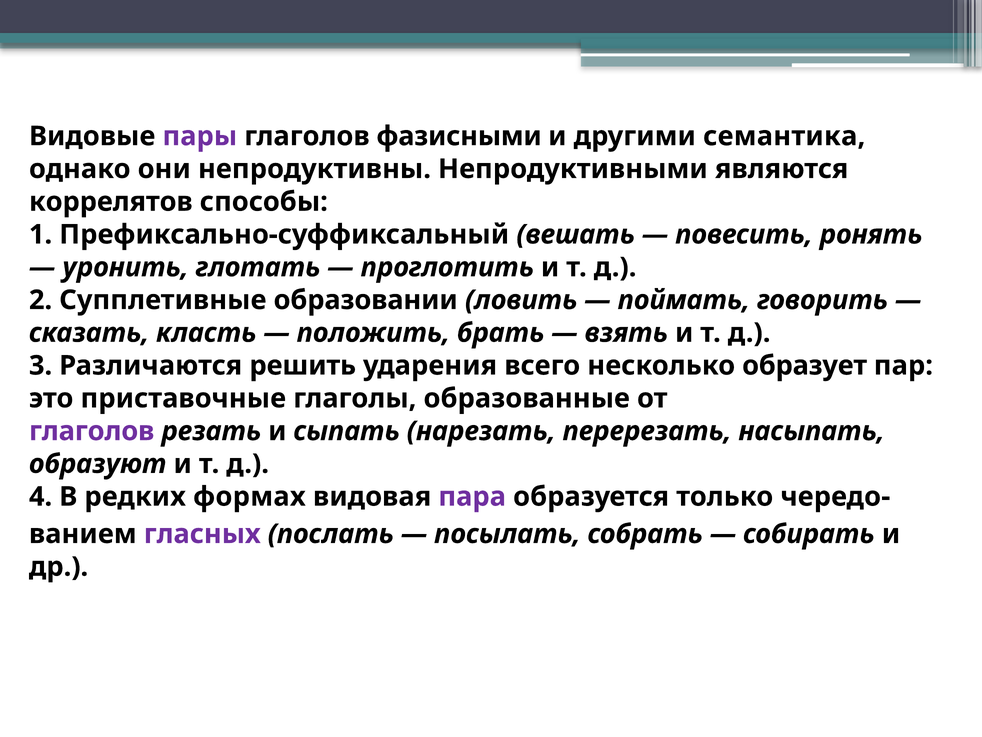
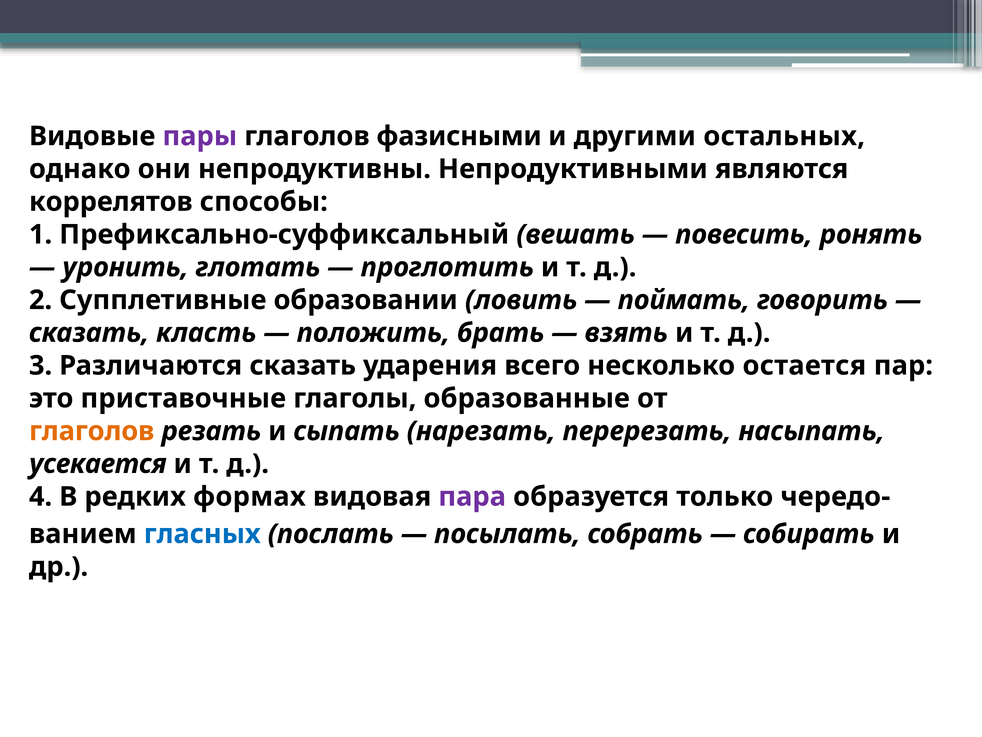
семантика: семантика -> остальных
решить: решить -> сказать
образует: образует -> остается
глаголов at (92, 431) colour: purple -> orange
образуют: образуют -> усекается
гласных colour: purple -> blue
